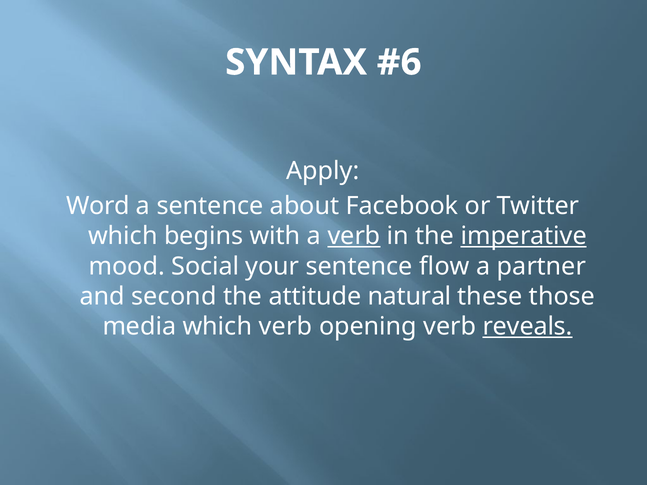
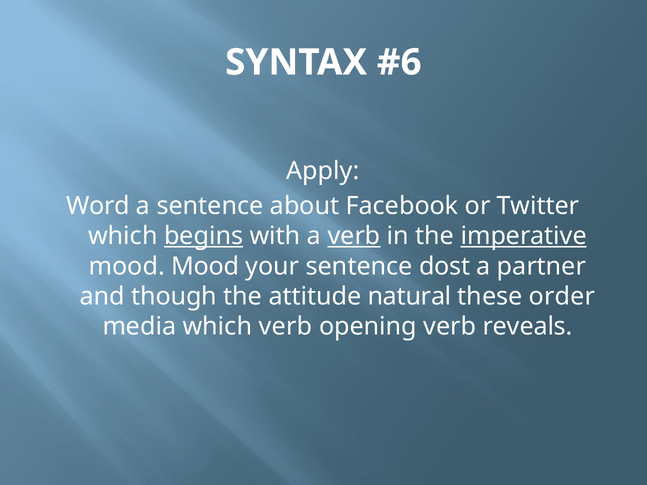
begins underline: none -> present
mood Social: Social -> Mood
flow: flow -> dost
second: second -> though
those: those -> order
reveals underline: present -> none
